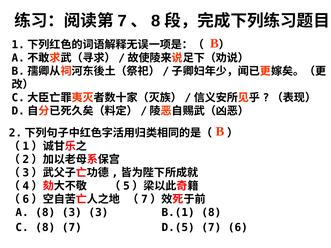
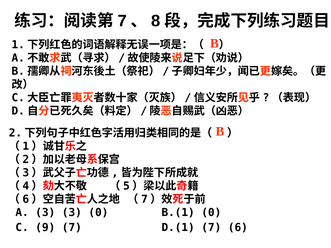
A 8: 8 -> 3
3 3: 3 -> 0
B.(1 8: 8 -> 0
C 8: 8 -> 9
D.(5: D.(5 -> D.(1
